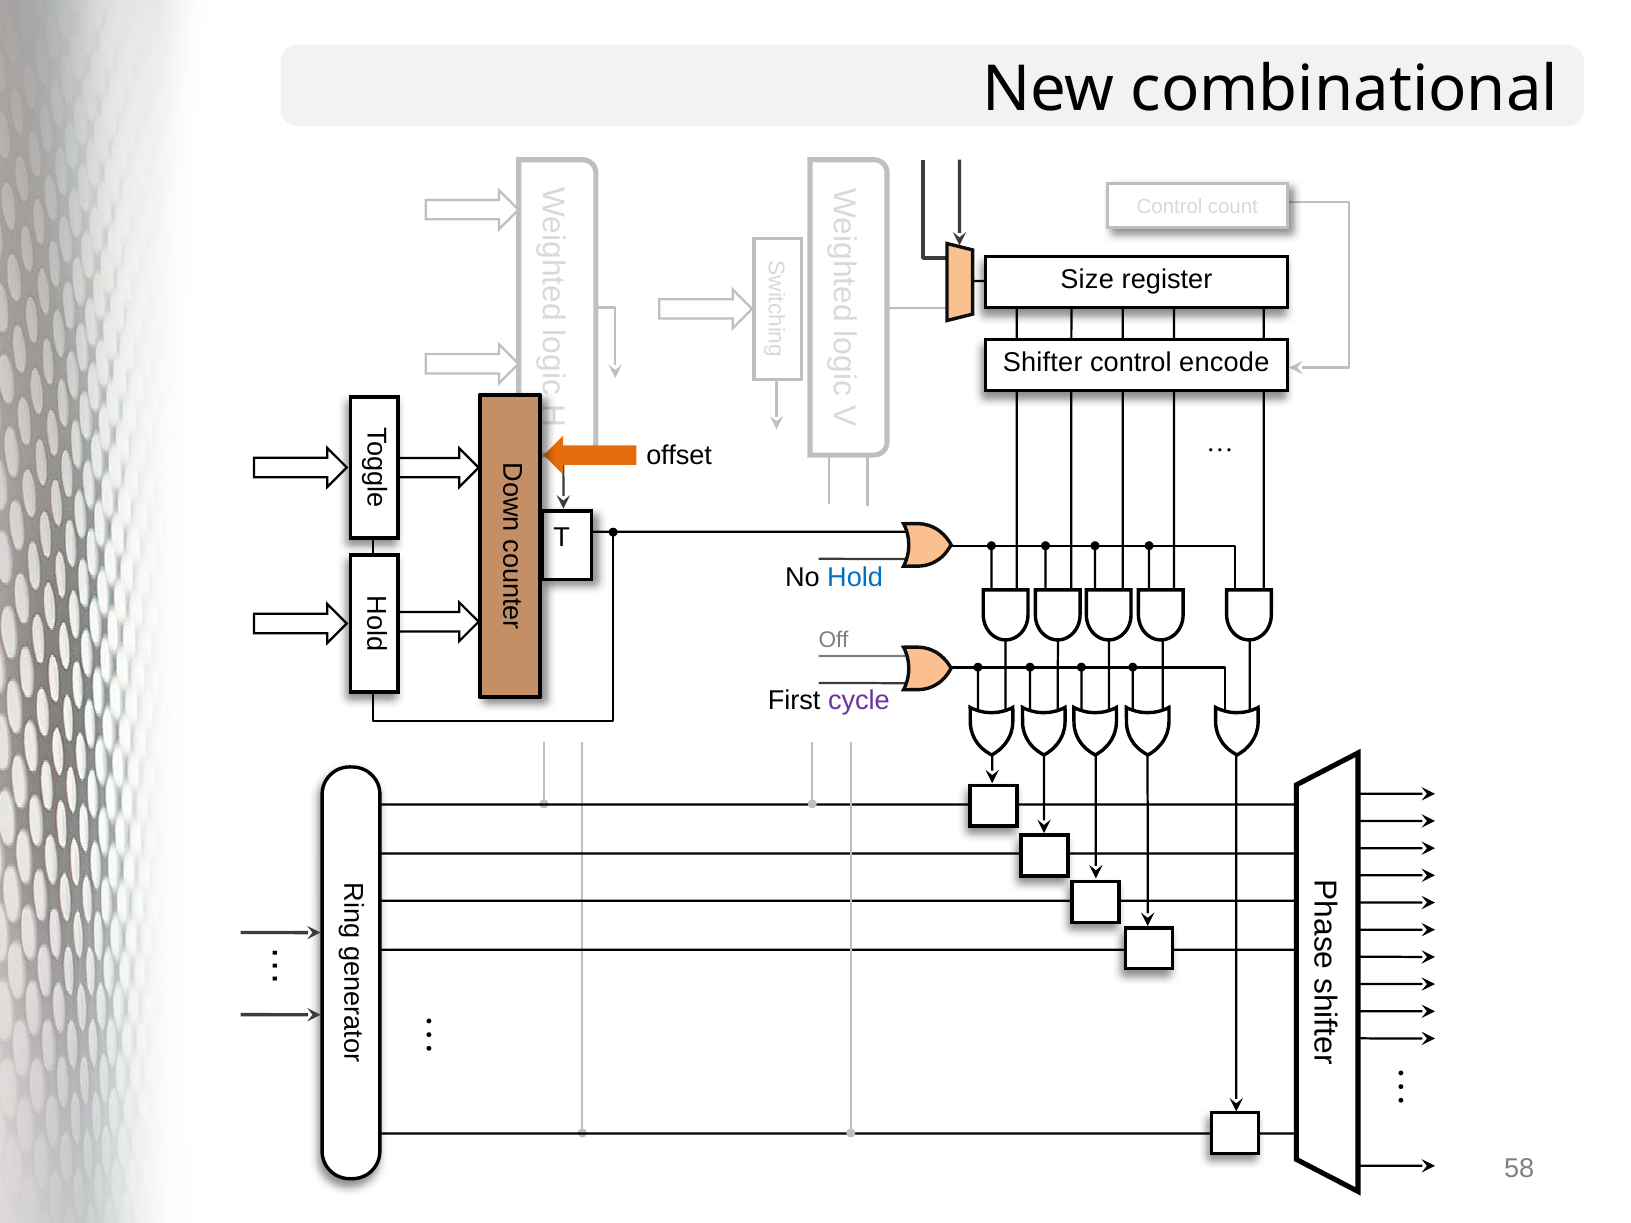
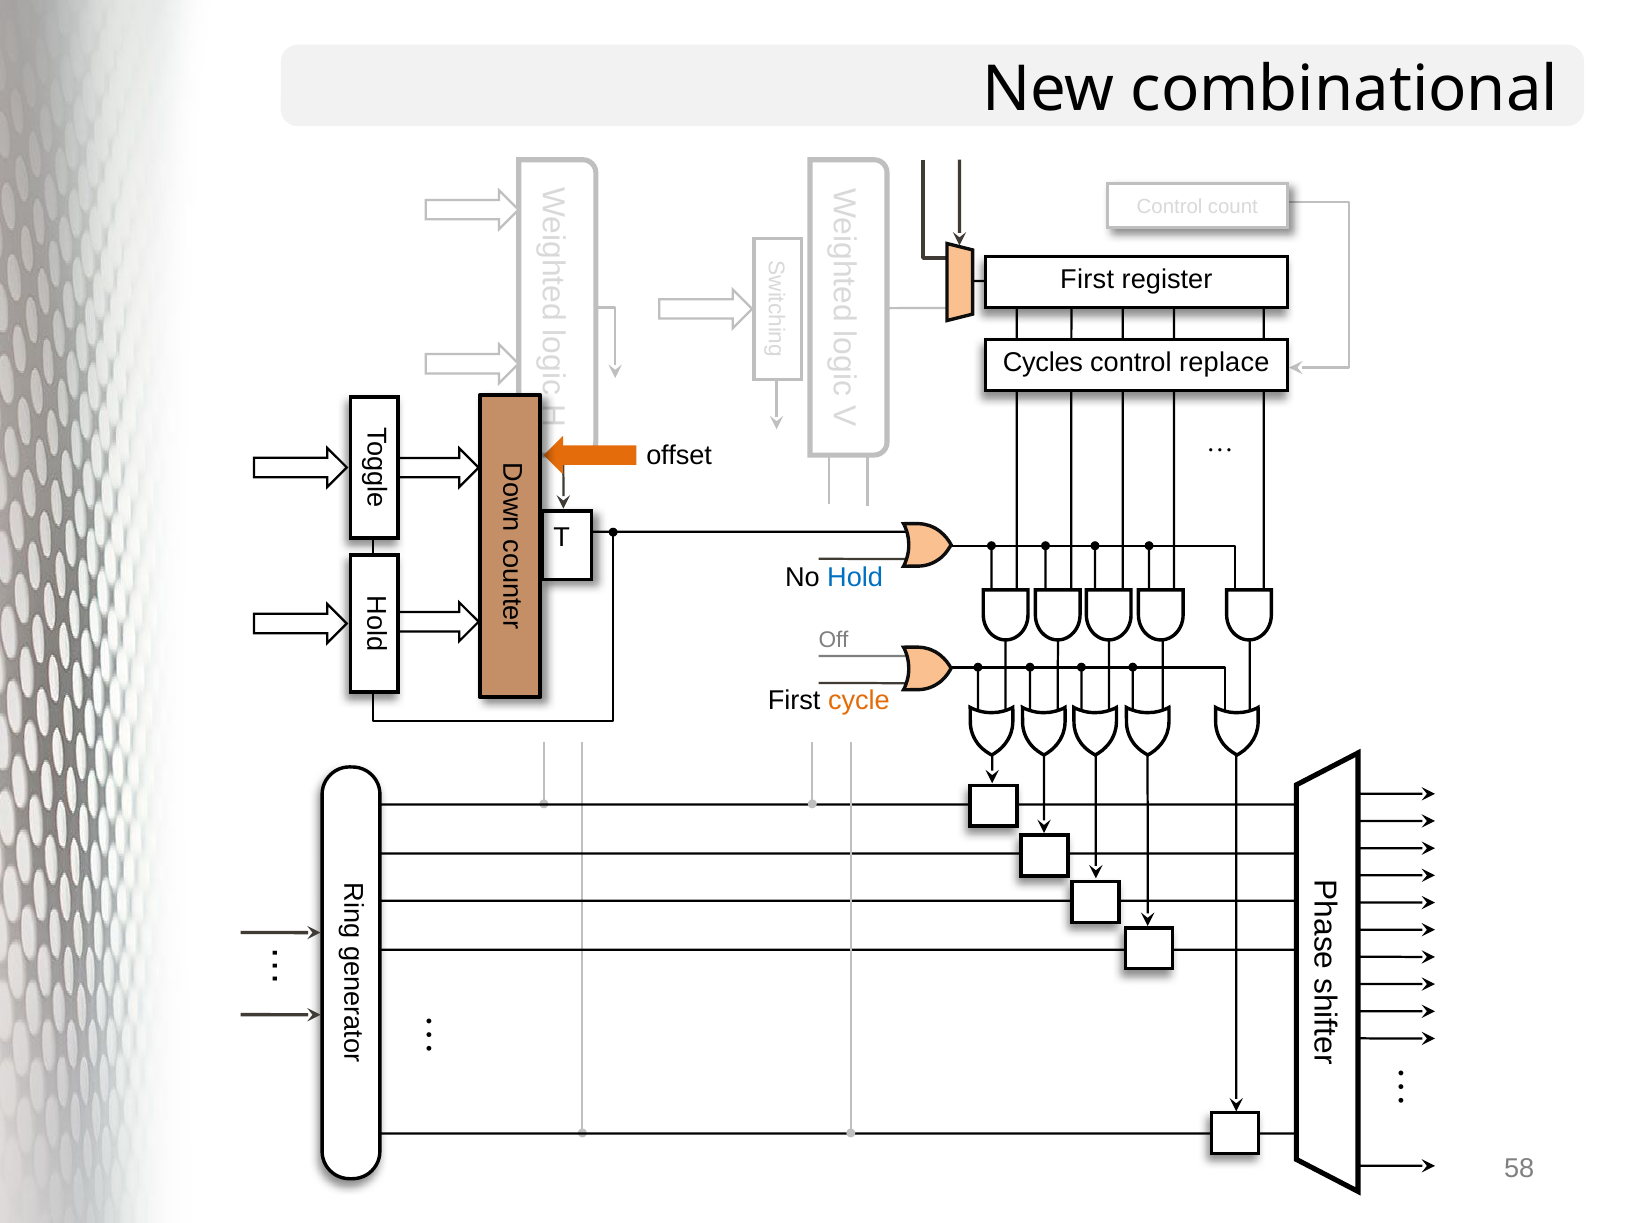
Size at (1087, 280): Size -> First
Shifter: Shifter -> Cycles
encode: encode -> replace
cycle colour: purple -> orange
